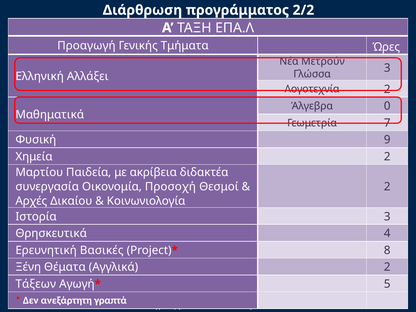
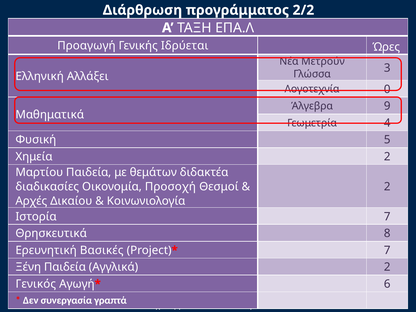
Τμήματα: Τμήματα -> Ιδρύεται
Λογοτεχνία 2: 2 -> 0
0: 0 -> 9
7: 7 -> 4
9: 9 -> 5
ακρίβεια: ακρίβεια -> θεμάτων
συνεργασία: συνεργασία -> διαδικασίες
Ιστορία 3: 3 -> 7
4: 4 -> 8
8 at (387, 250): 8 -> 7
Ξένη Θέματα: Θέματα -> Παιδεία
Τάξεων: Τάξεων -> Γενικός
5: 5 -> 6
ανεξάρτητη: ανεξάρτητη -> συνεργασία
